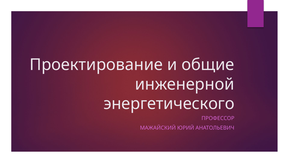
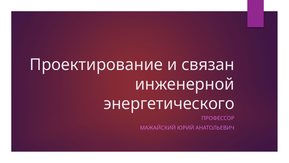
общие: общие -> связан
